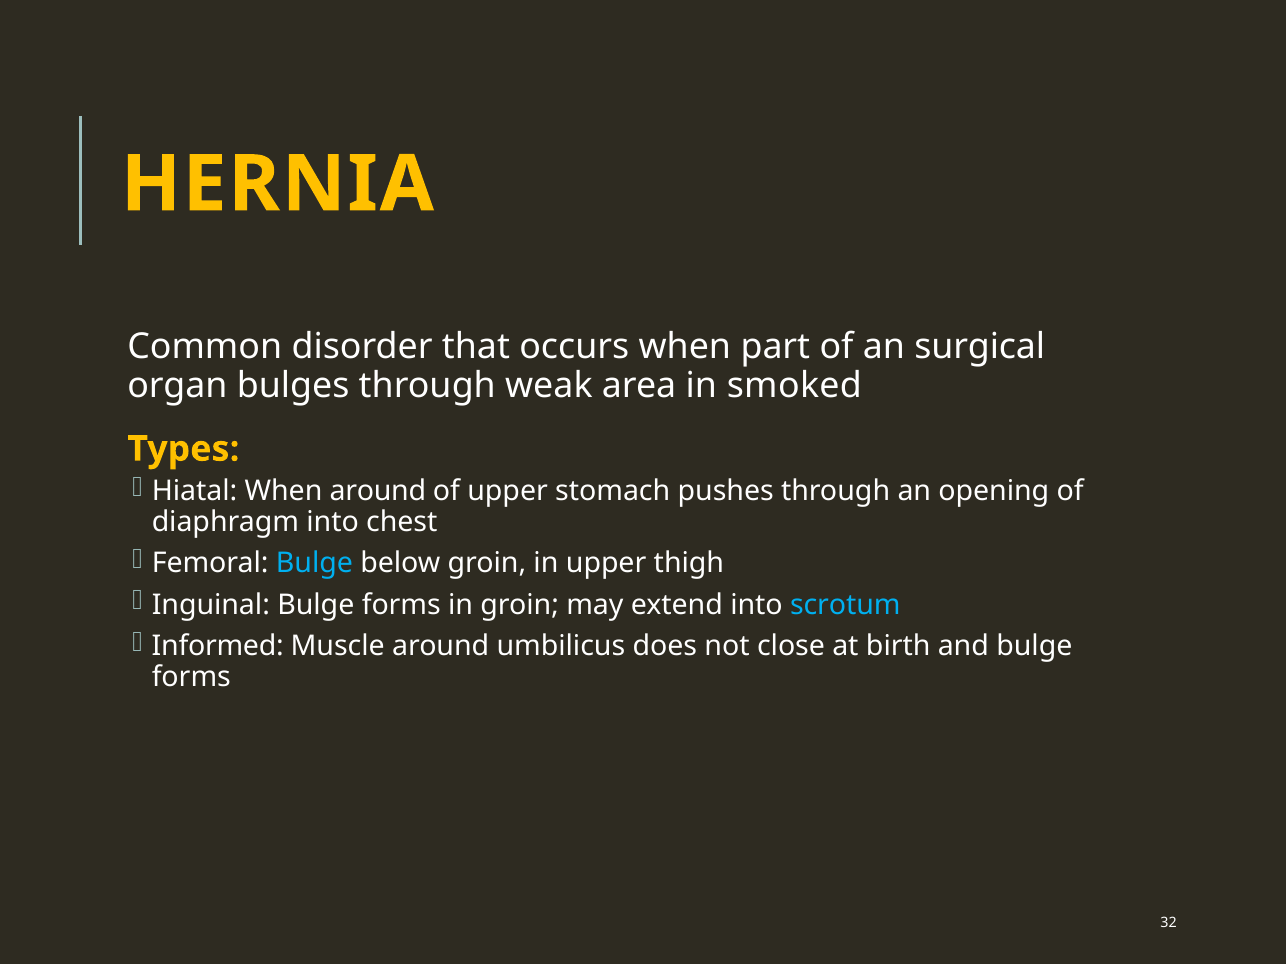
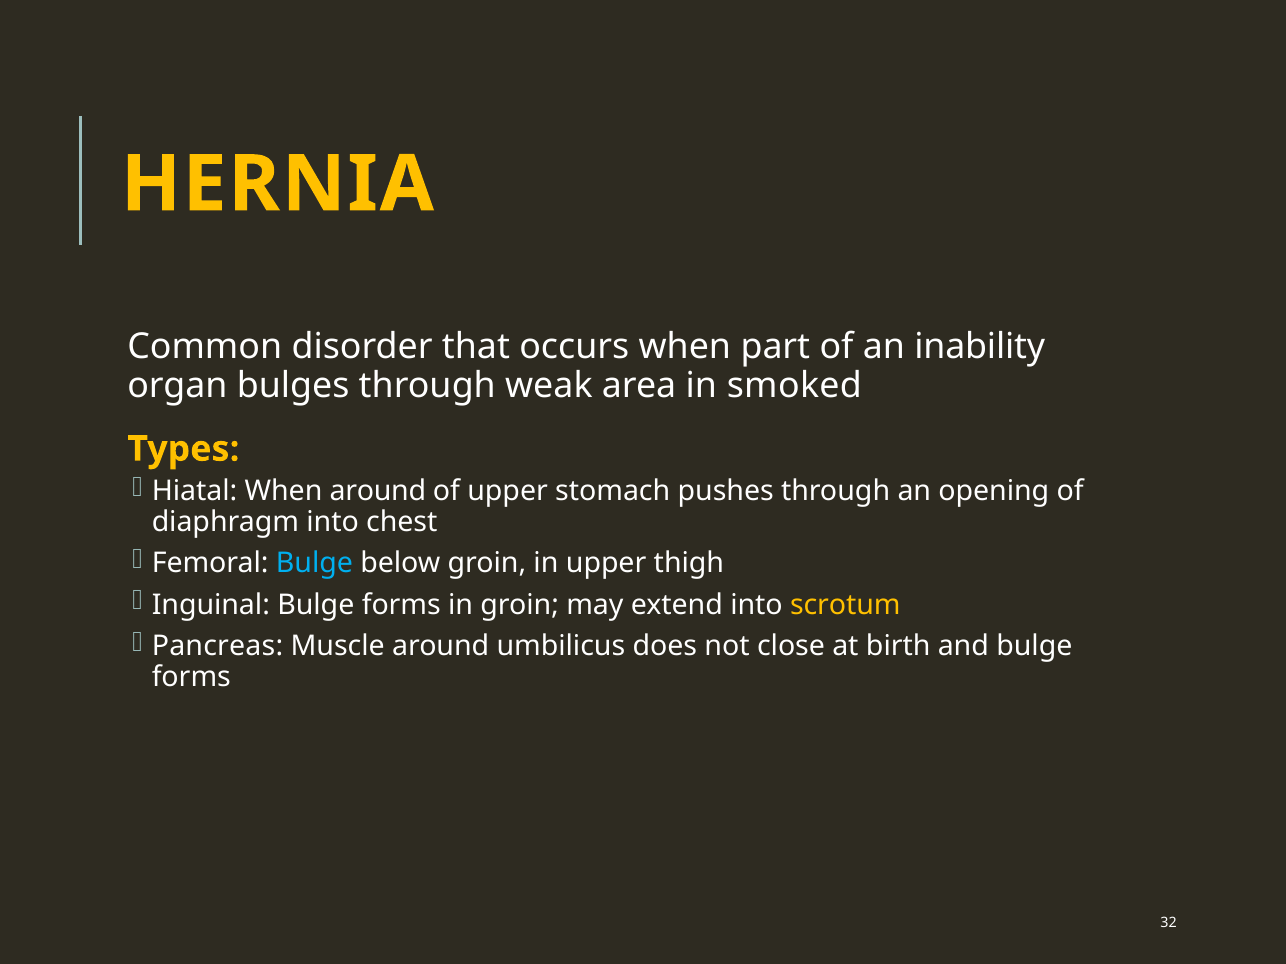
surgical: surgical -> inability
scrotum colour: light blue -> yellow
Informed: Informed -> Pancreas
